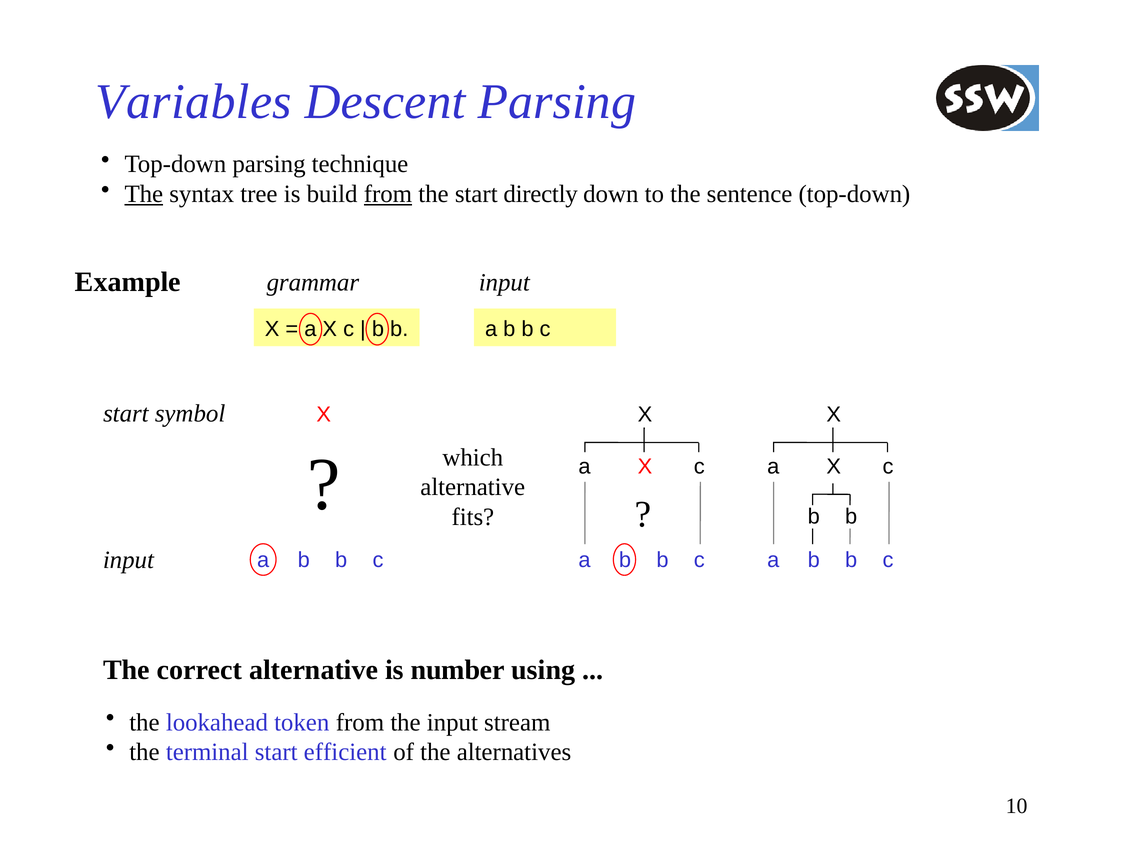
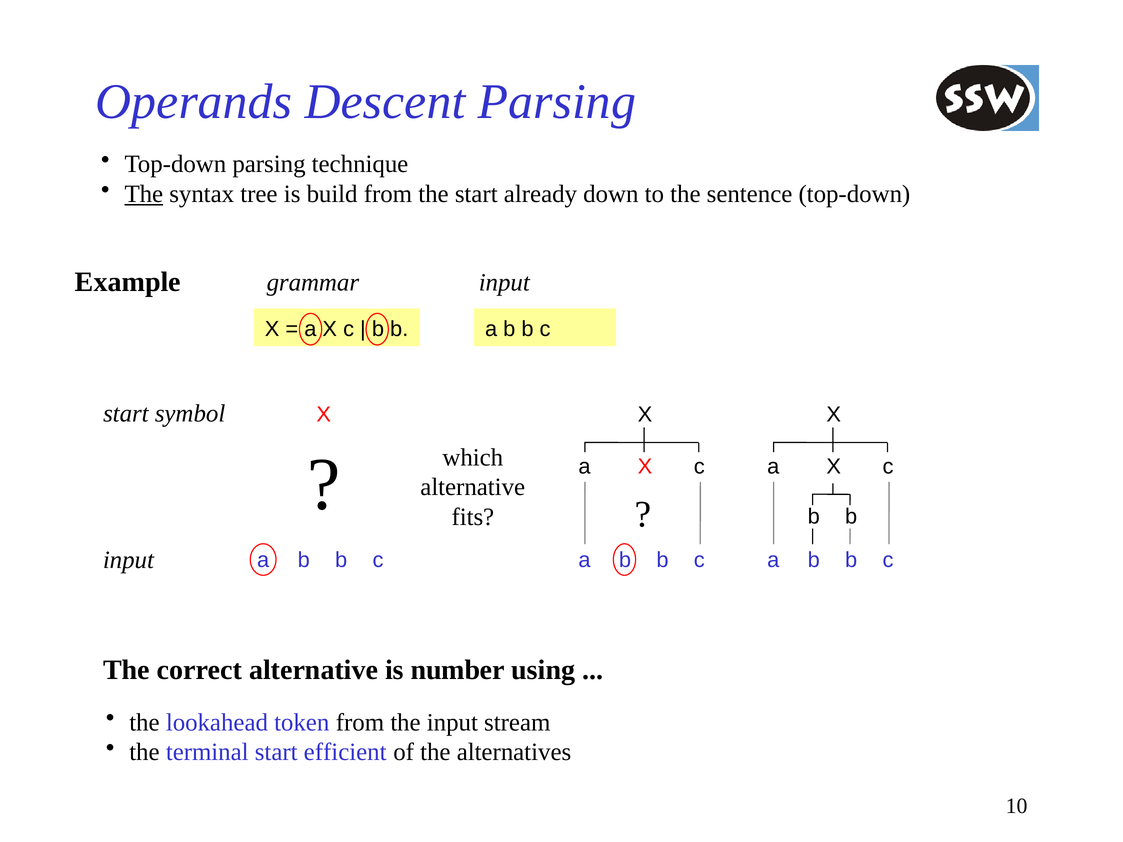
Variables: Variables -> Operands
from at (388, 194) underline: present -> none
directly: directly -> already
